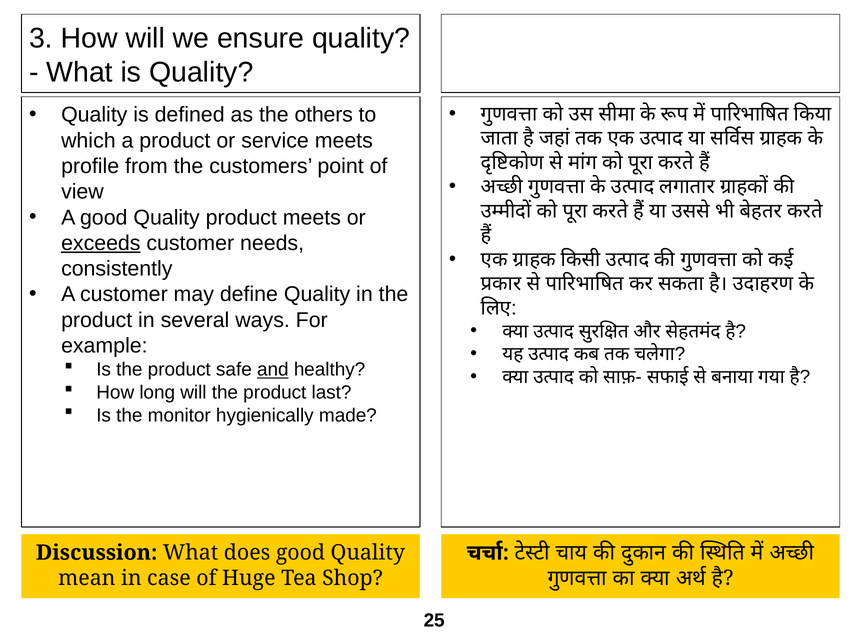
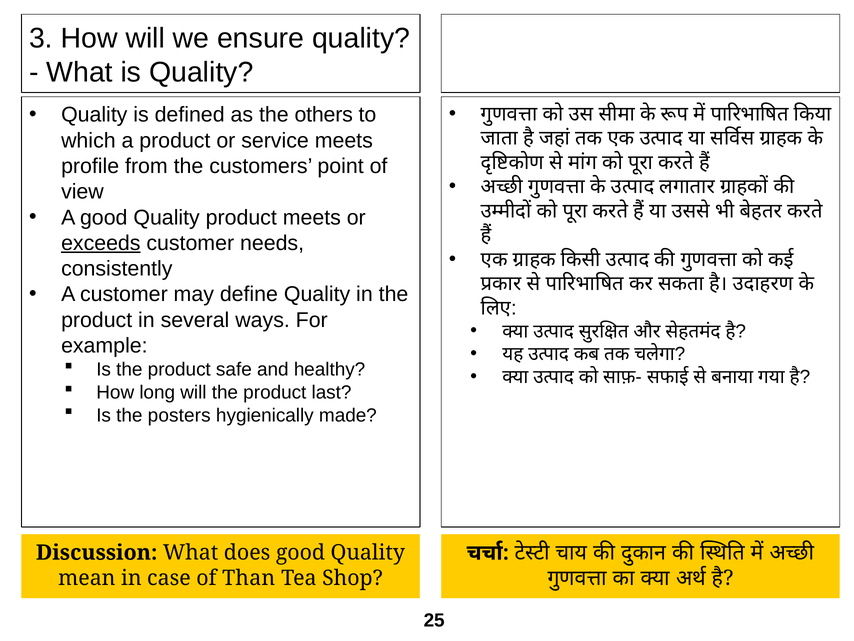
and underline: present -> none
monitor: monitor -> posters
Huge: Huge -> Than
